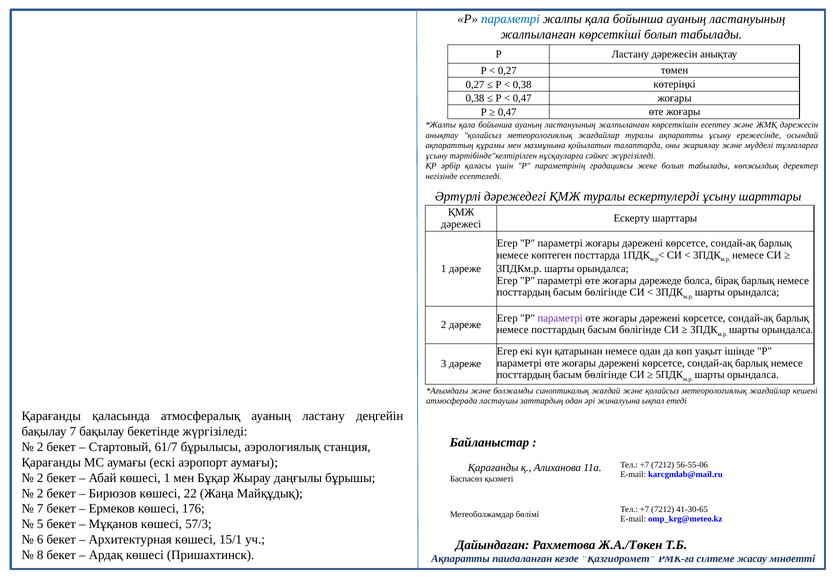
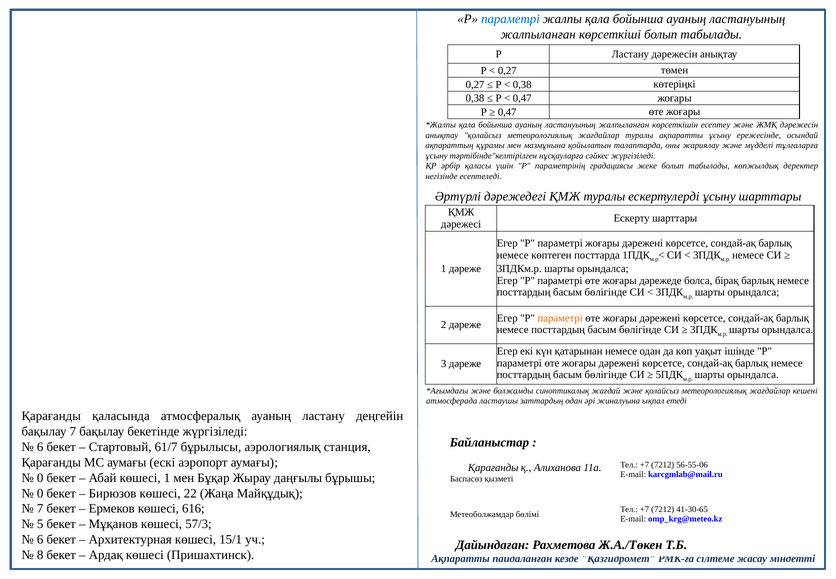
параметрі at (560, 318) colour: purple -> orange
2 at (40, 447): 2 -> 6
2 at (40, 478): 2 -> 0
2 at (40, 493): 2 -> 0
176: 176 -> 616
